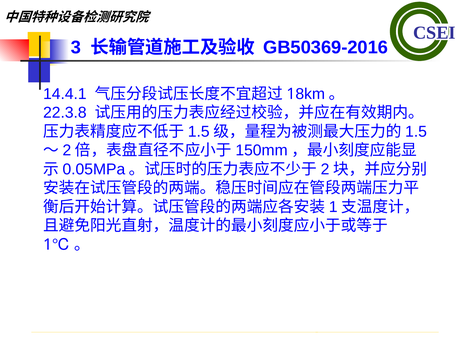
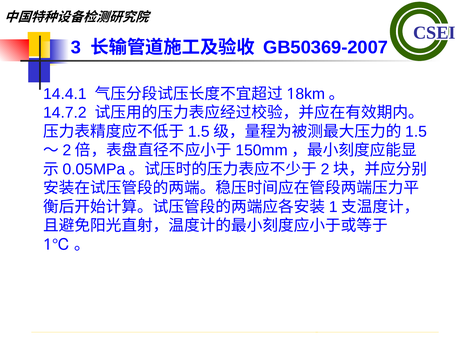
GB50369-2016: GB50369-2016 -> GB50369-2007
22.3.8: 22.3.8 -> 14.7.2
